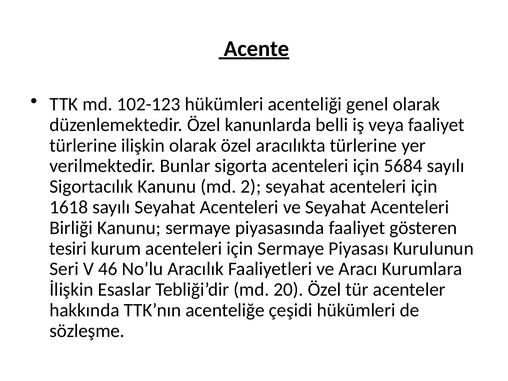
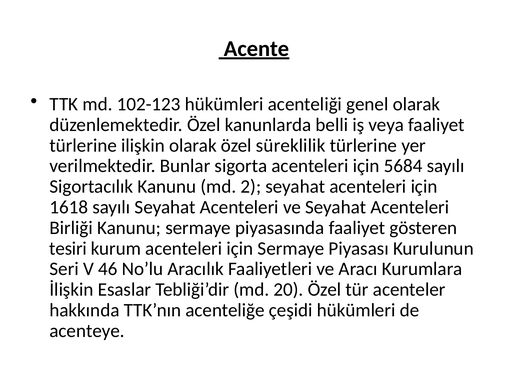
aracılıkta: aracılıkta -> süreklilik
sözleşme: sözleşme -> acenteye
